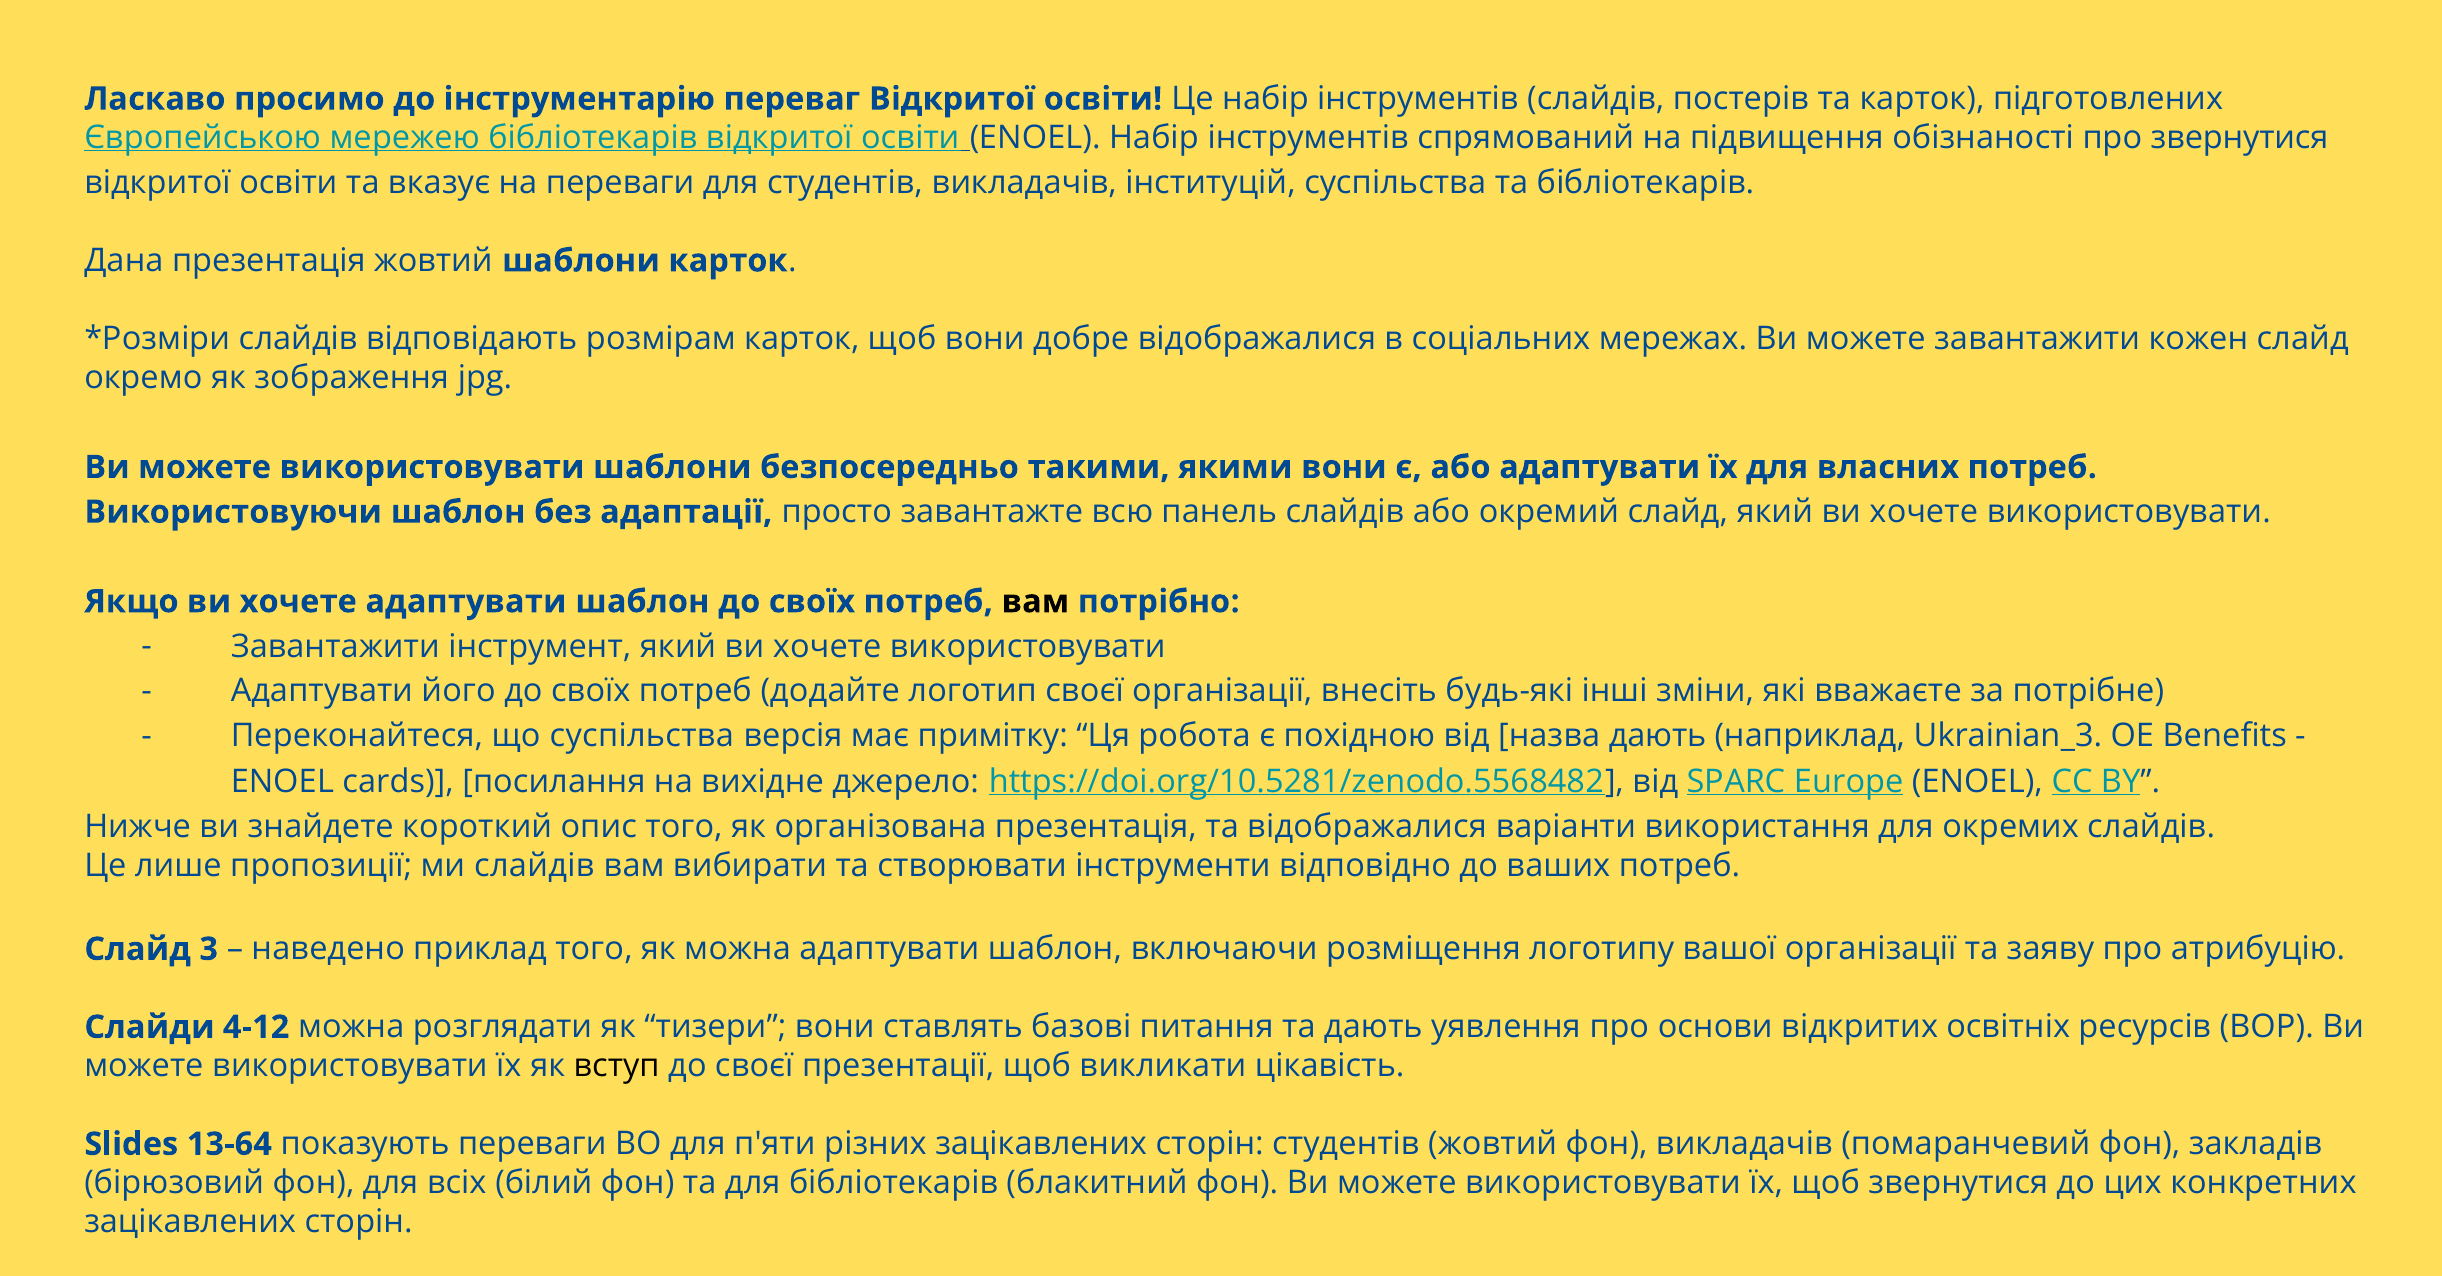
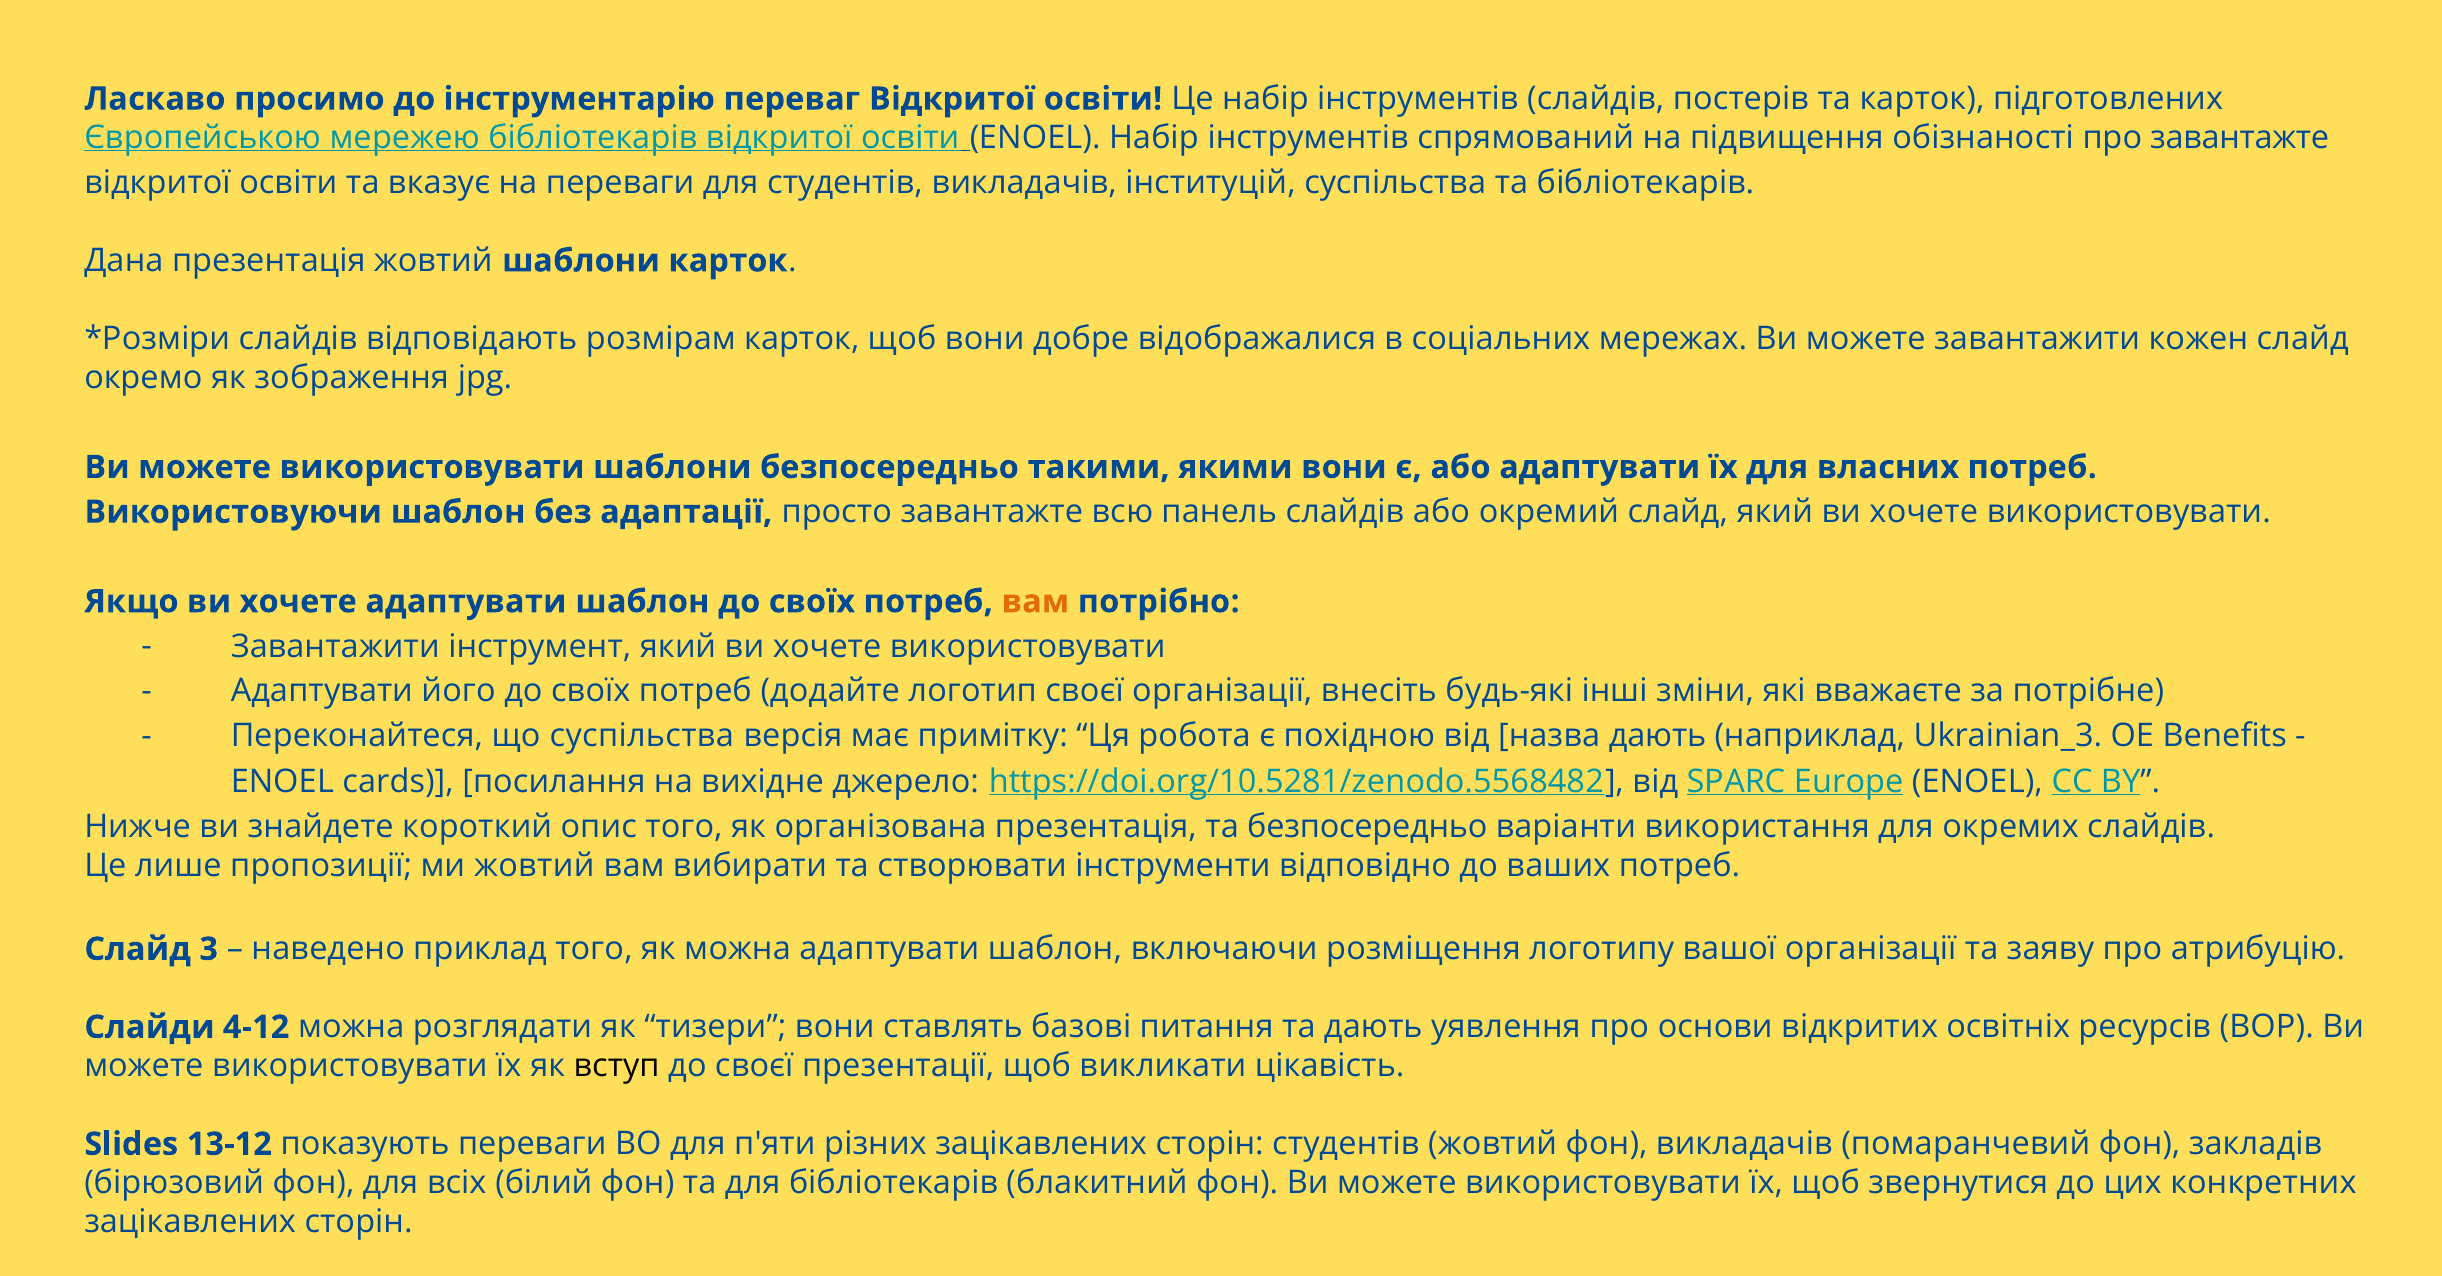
про звернутися: звернутися -> завантажте
вам at (1035, 602) colour: black -> orange
та відображалися: відображалися -> безпосередньо
ми слайдів: слайдів -> жовтий
13-64: 13-64 -> 13-12
